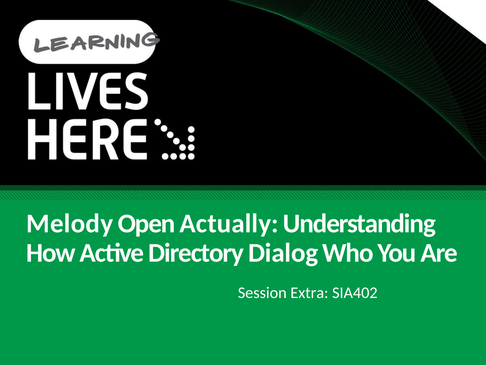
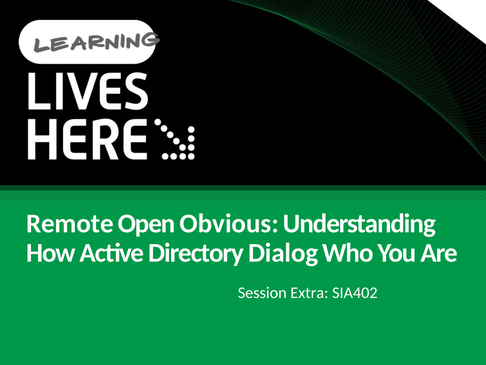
Melody: Melody -> Remote
Actually: Actually -> Obvious
